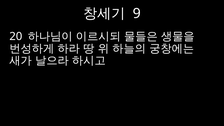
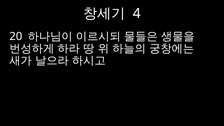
9: 9 -> 4
